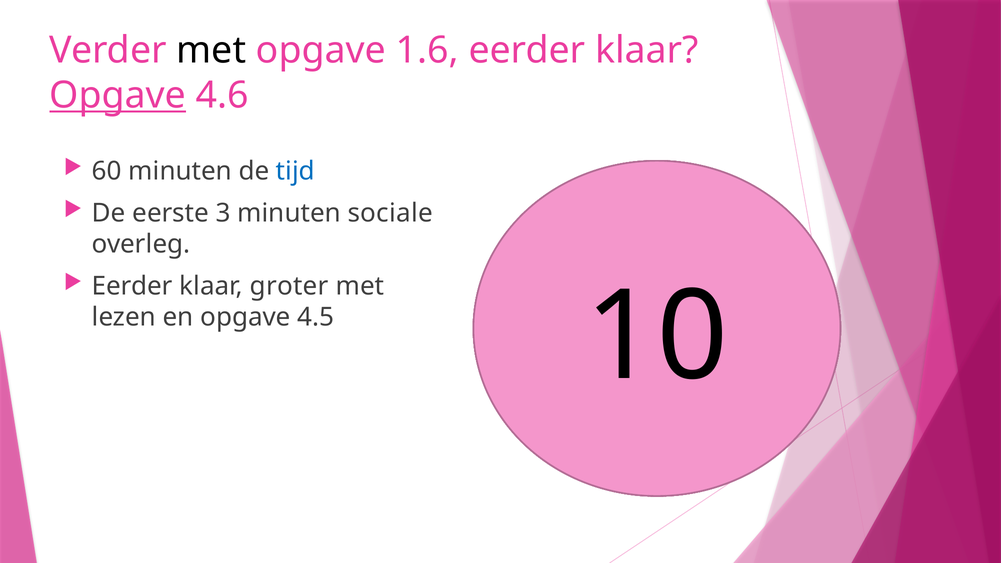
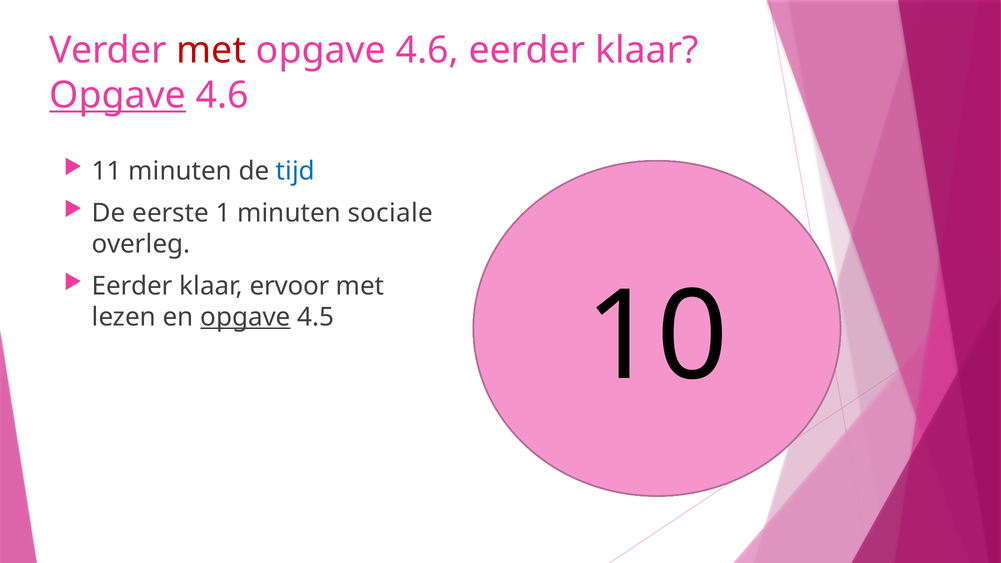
met at (211, 50) colour: black -> red
1.6 at (427, 50): 1.6 -> 4.6
60: 60 -> 11
3: 3 -> 1
groter: groter -> ervoor
opgave at (245, 317) underline: none -> present
